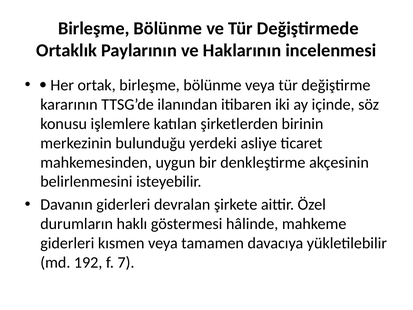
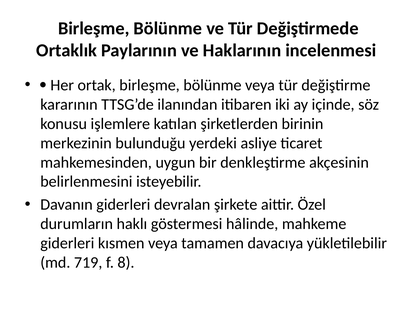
192: 192 -> 719
7: 7 -> 8
